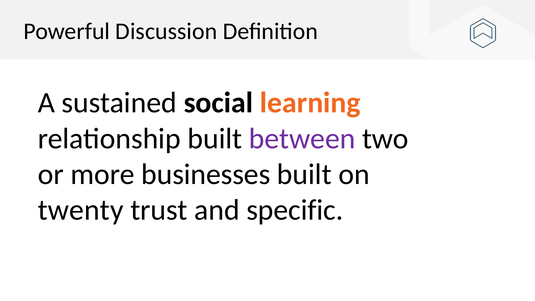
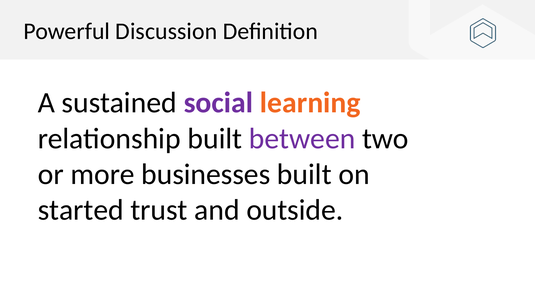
social colour: black -> purple
twenty: twenty -> started
specific: specific -> outside
